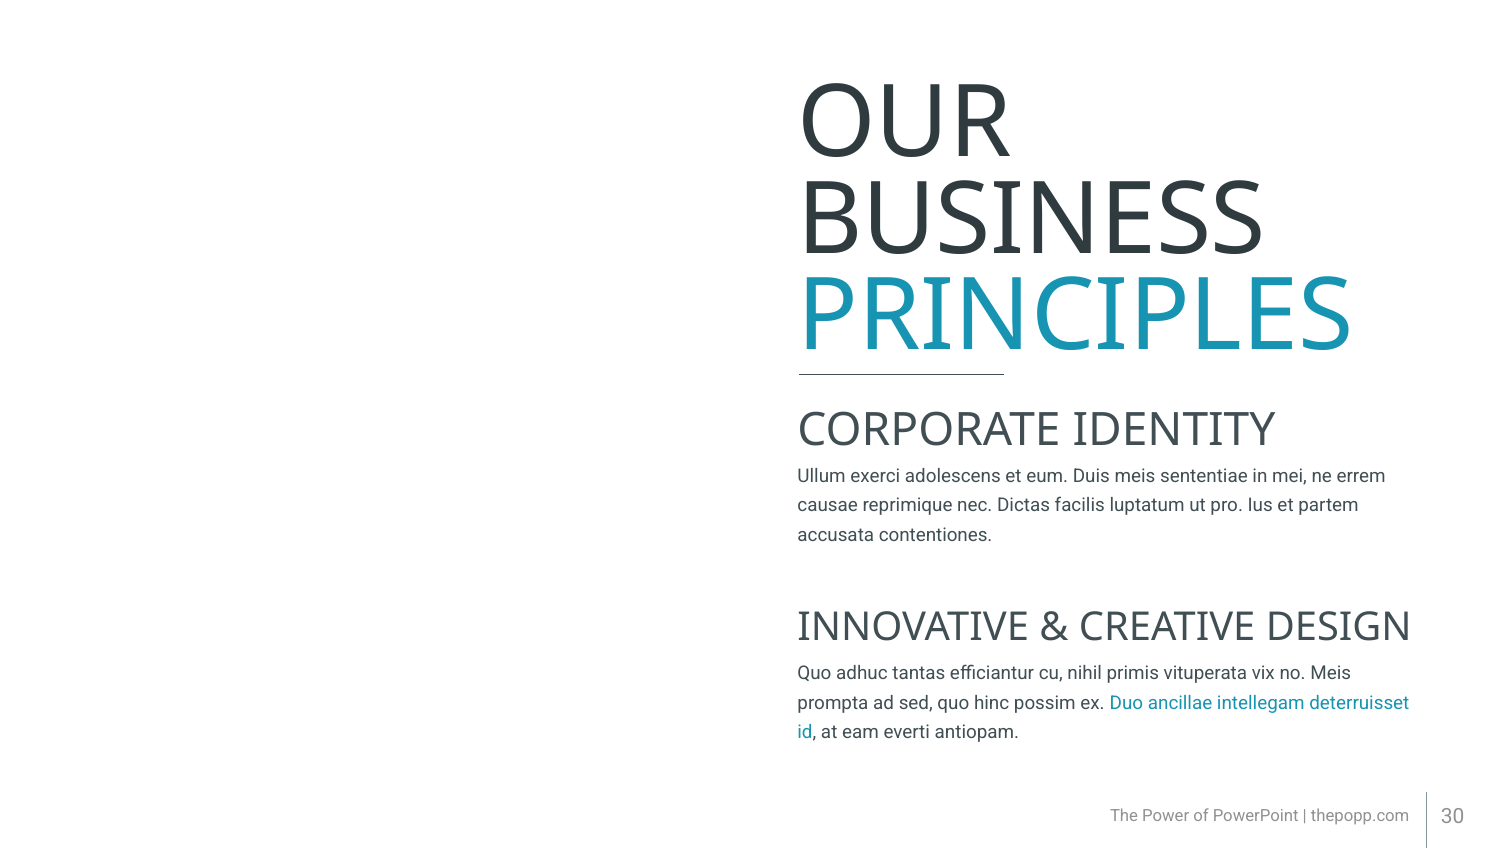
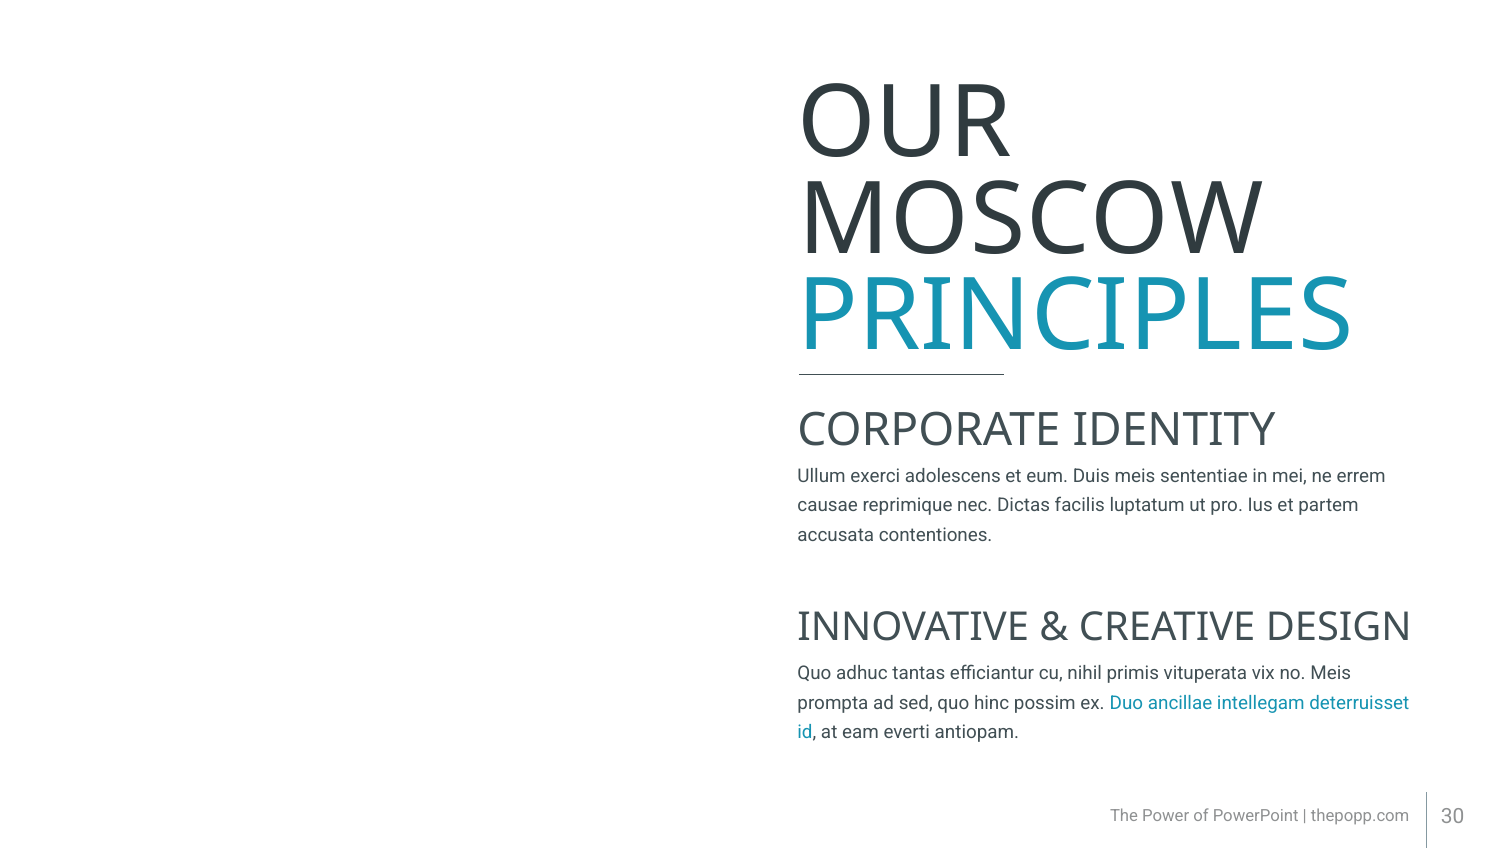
BUSINESS: BUSINESS -> MOSCOW
